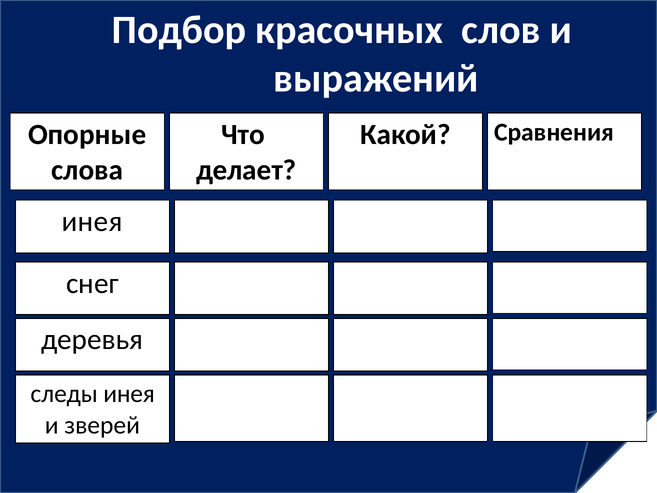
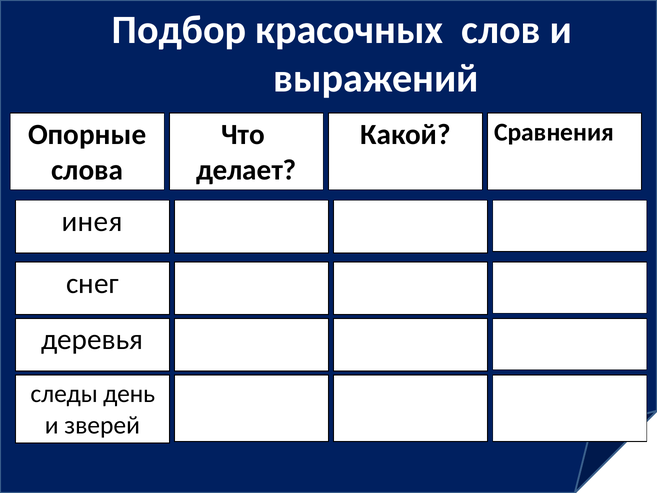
следы инея: инея -> день
